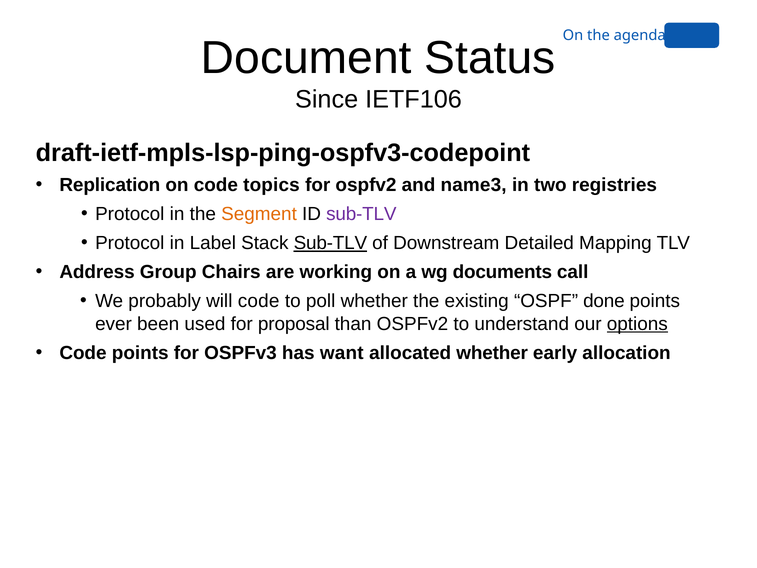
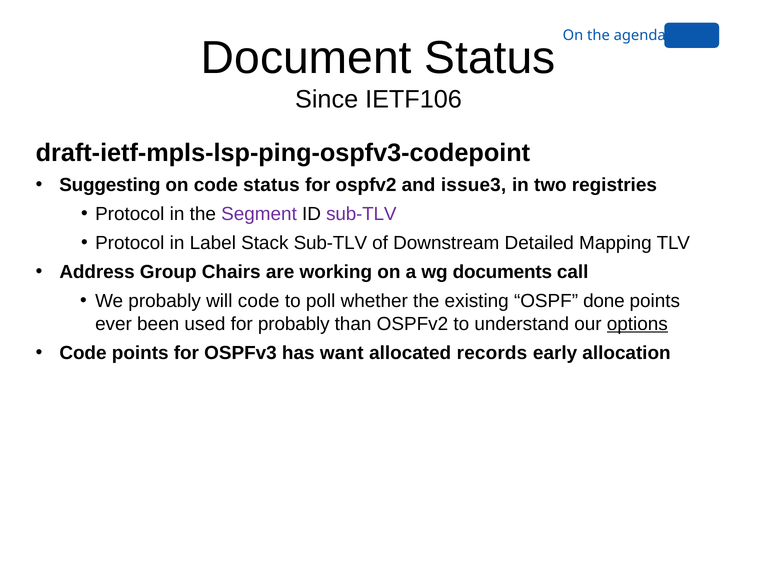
Replication: Replication -> Suggesting
code topics: topics -> status
name3: name3 -> issue3
Segment colour: orange -> purple
Sub-TLV at (330, 243) underline: present -> none
for proposal: proposal -> probably
allocated whether: whether -> records
